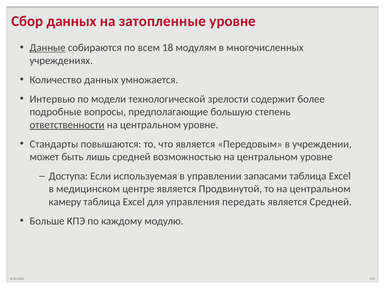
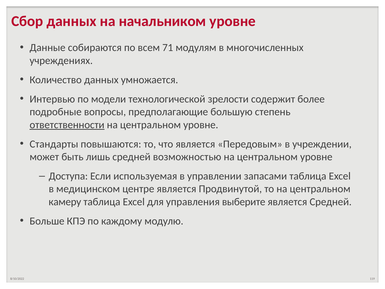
затопленные: затопленные -> начальником
Данные underline: present -> none
18: 18 -> 71
передать: передать -> выберите
